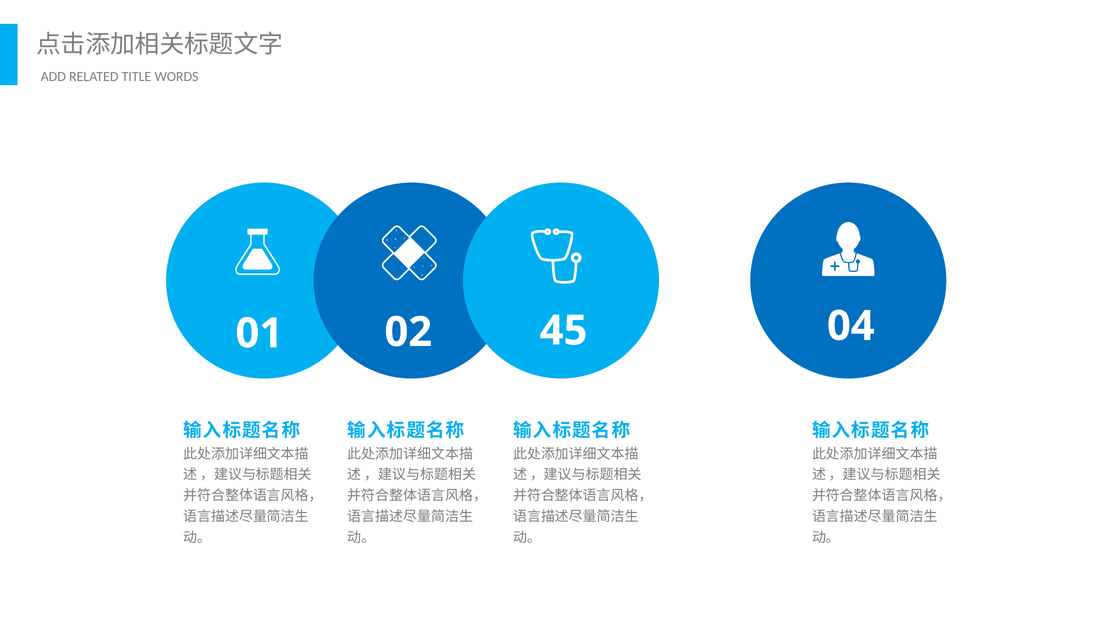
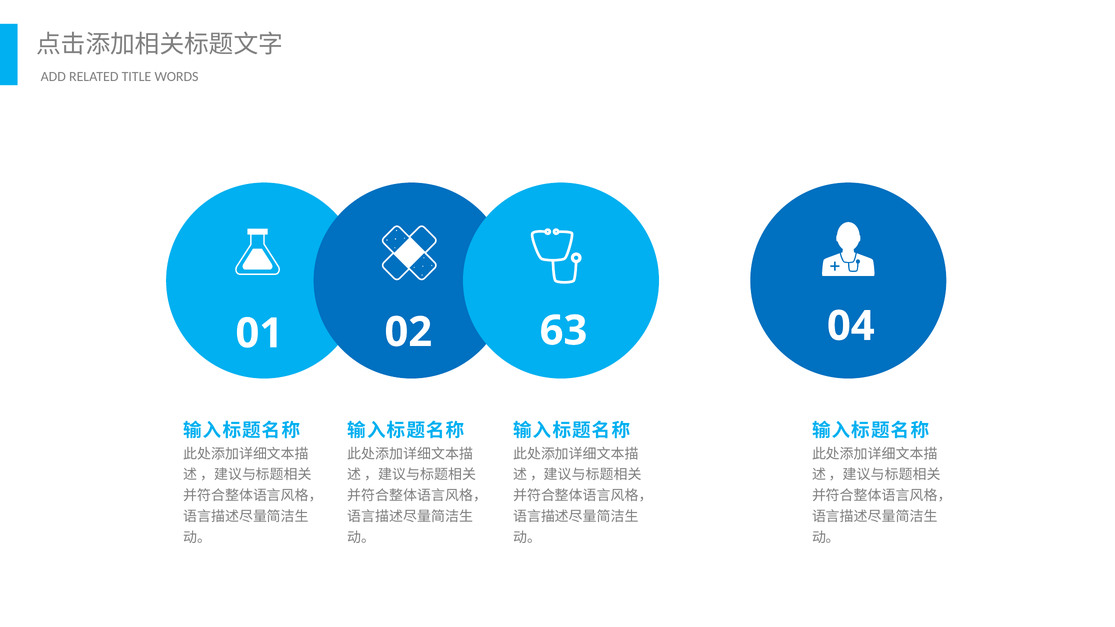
45: 45 -> 63
